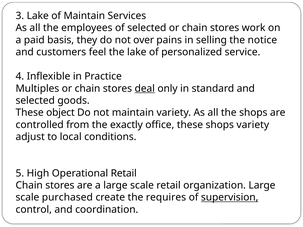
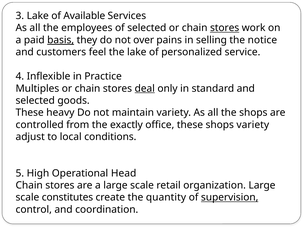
of Maintain: Maintain -> Available
stores at (225, 28) underline: none -> present
basis underline: none -> present
object: object -> heavy
Operational Retail: Retail -> Head
purchased: purchased -> constitutes
requires: requires -> quantity
